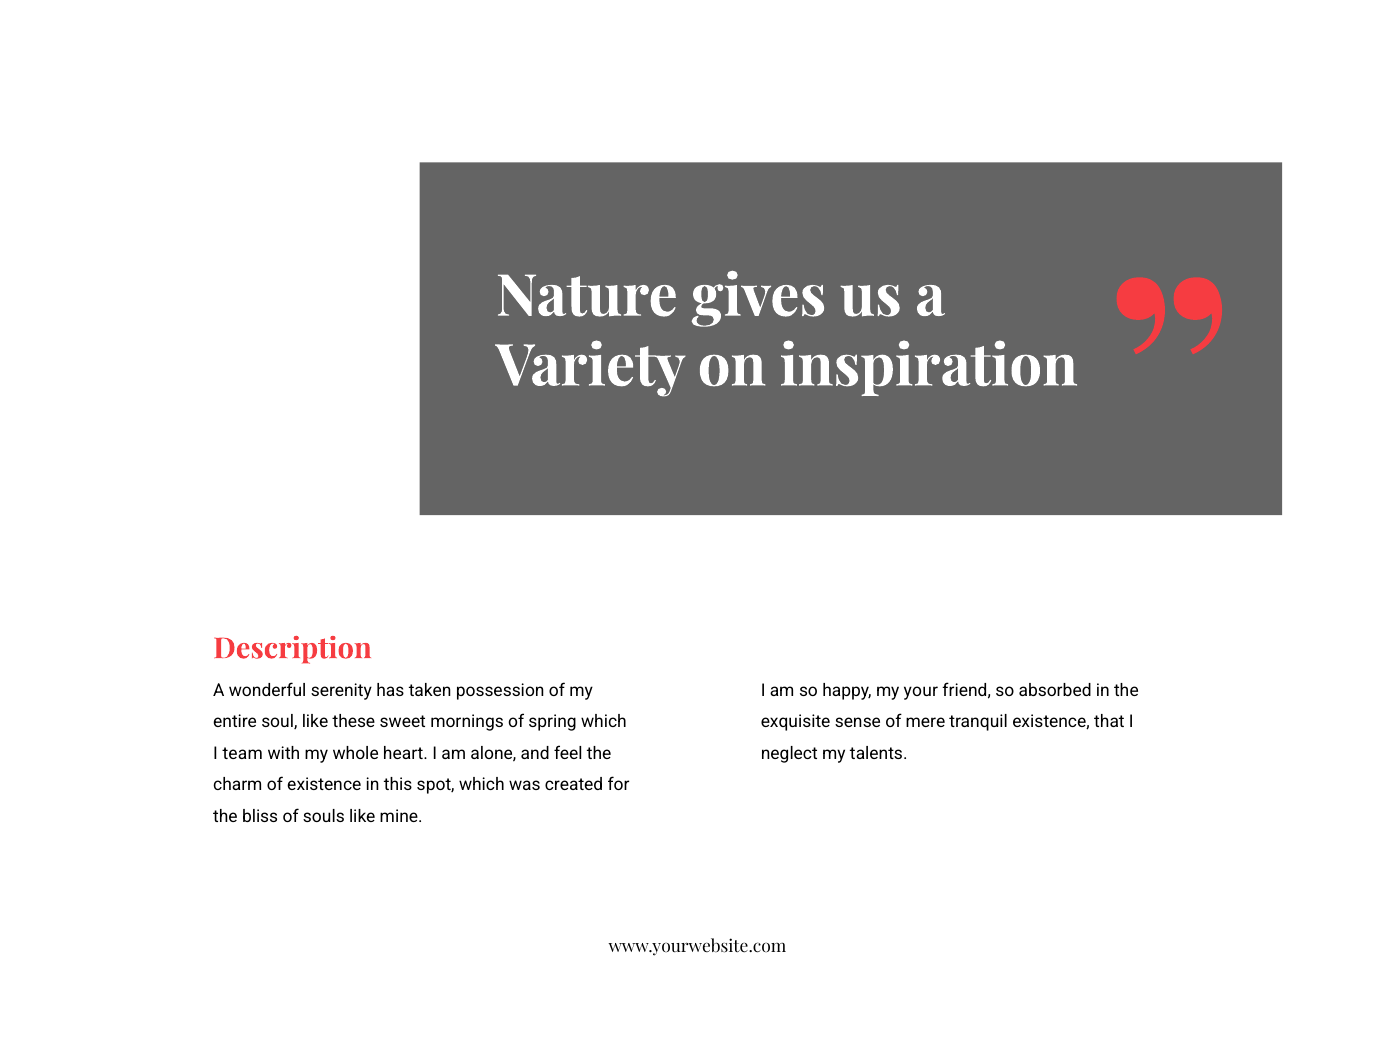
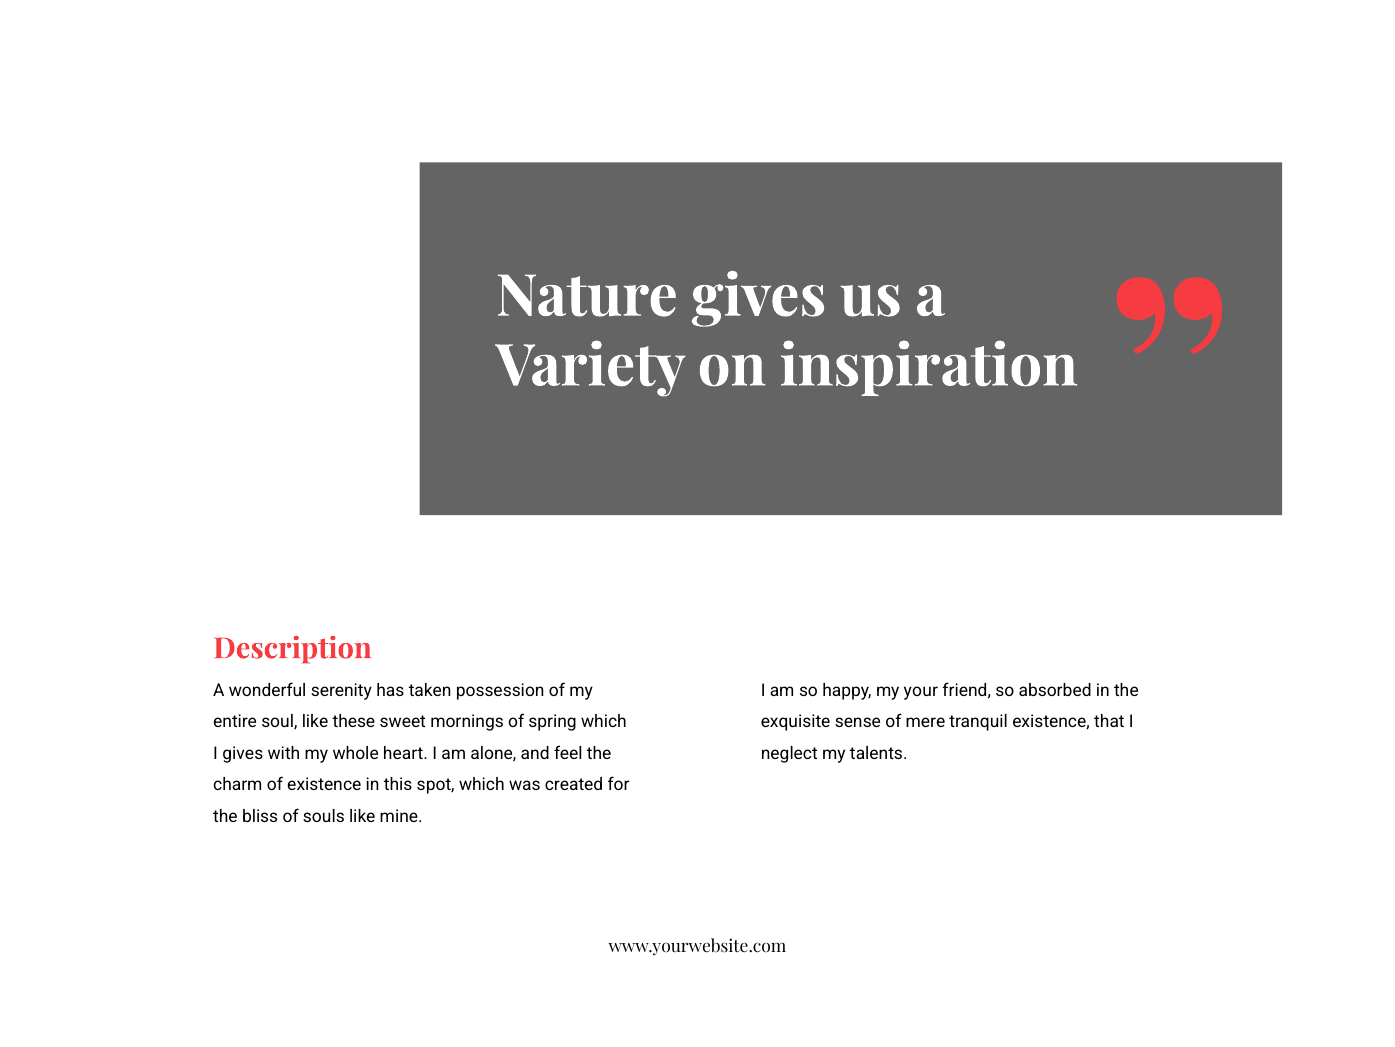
I team: team -> gives
